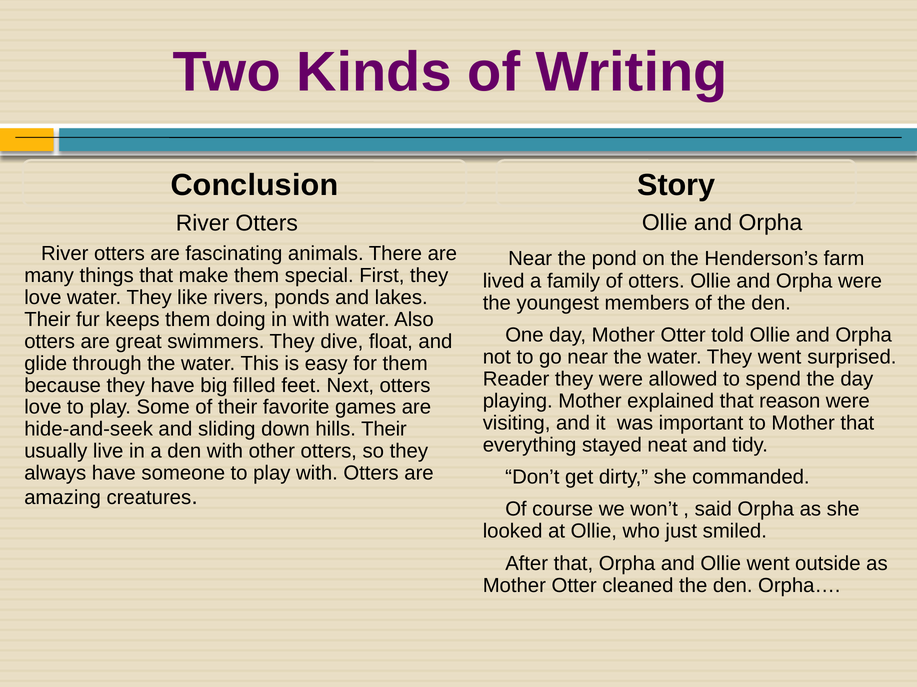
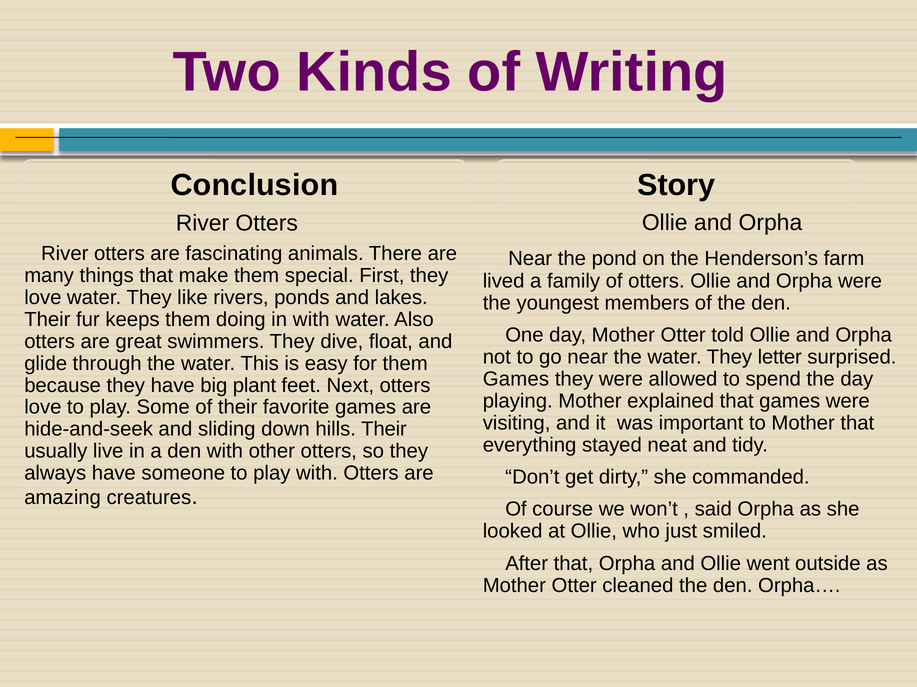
They went: went -> letter
Reader at (516, 380): Reader -> Games
filled: filled -> plant
that reason: reason -> games
